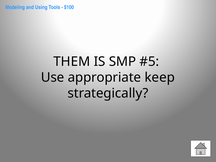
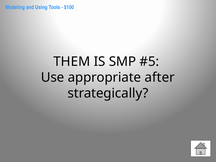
keep: keep -> after
